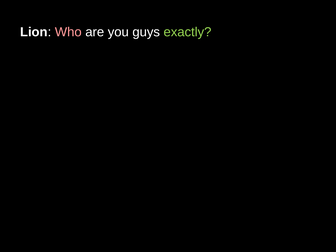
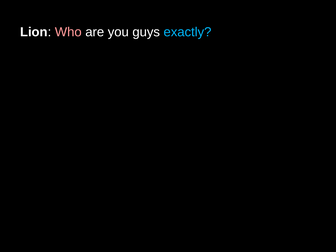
exactly colour: light green -> light blue
